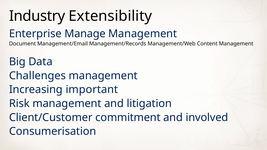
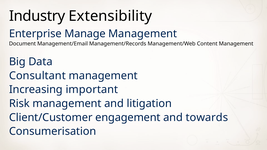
Challenges: Challenges -> Consultant
commitment: commitment -> engagement
involved: involved -> towards
